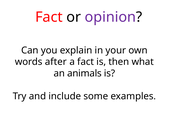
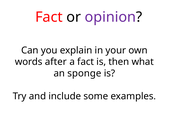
animals: animals -> sponge
